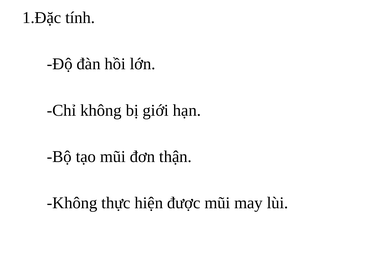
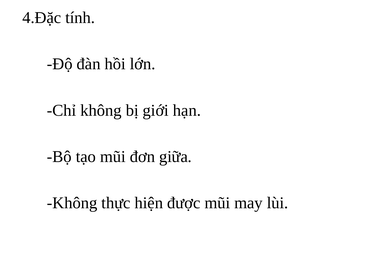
1.Đặc: 1.Đặc -> 4.Đặc
thận: thận -> giữa
